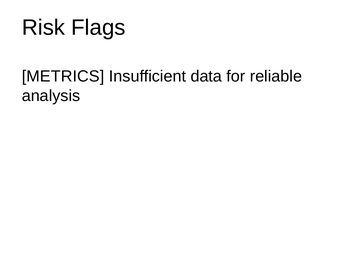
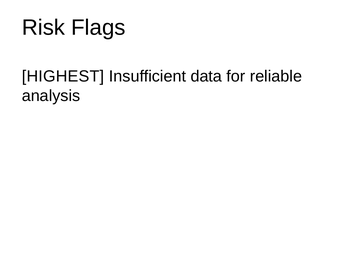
METRICS: METRICS -> HIGHEST
